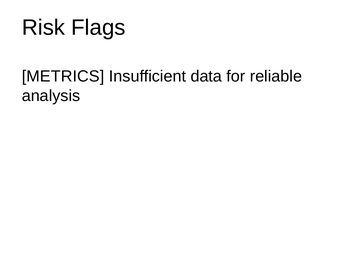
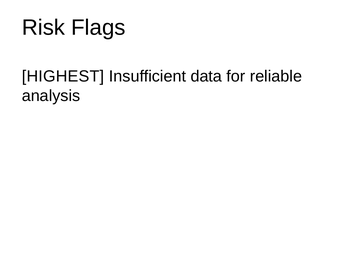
METRICS: METRICS -> HIGHEST
